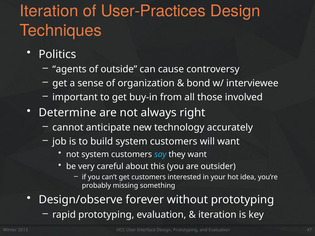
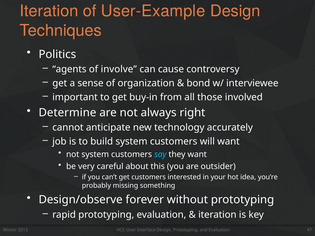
User-Practices: User-Practices -> User-Example
outside: outside -> involve
